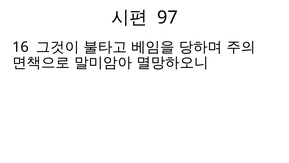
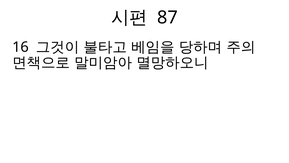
97: 97 -> 87
